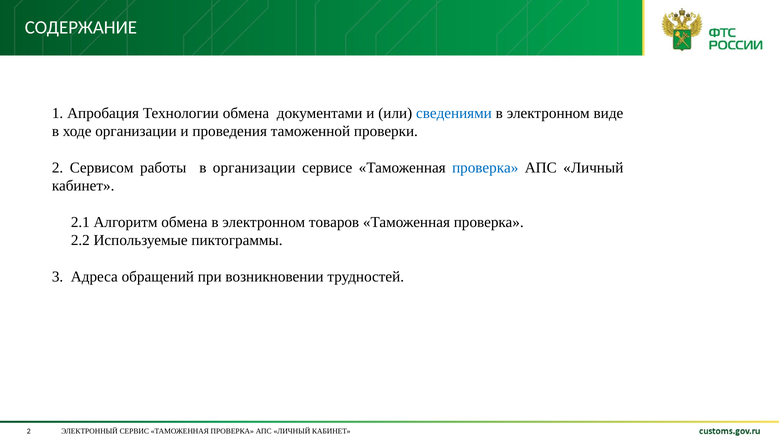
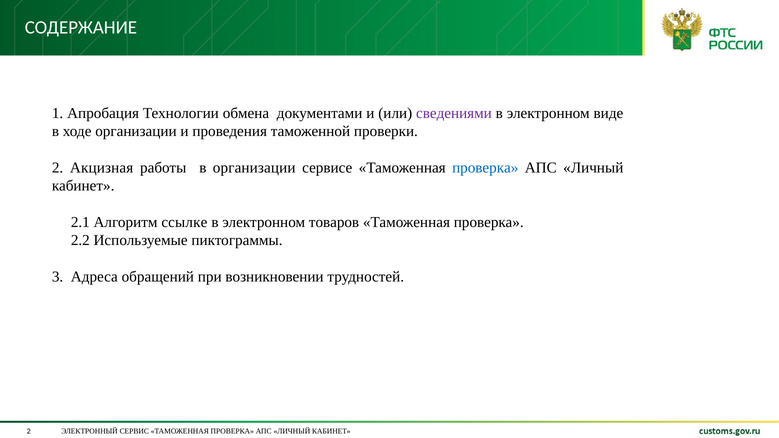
сведениями colour: blue -> purple
Сервисом: Сервисом -> Акцизная
Алгоритм обмена: обмена -> ссылке
